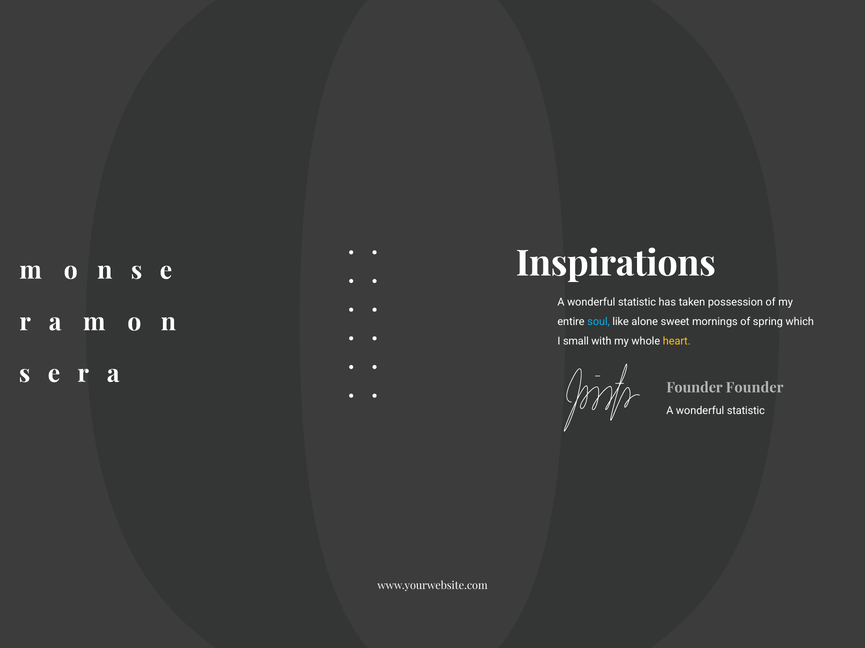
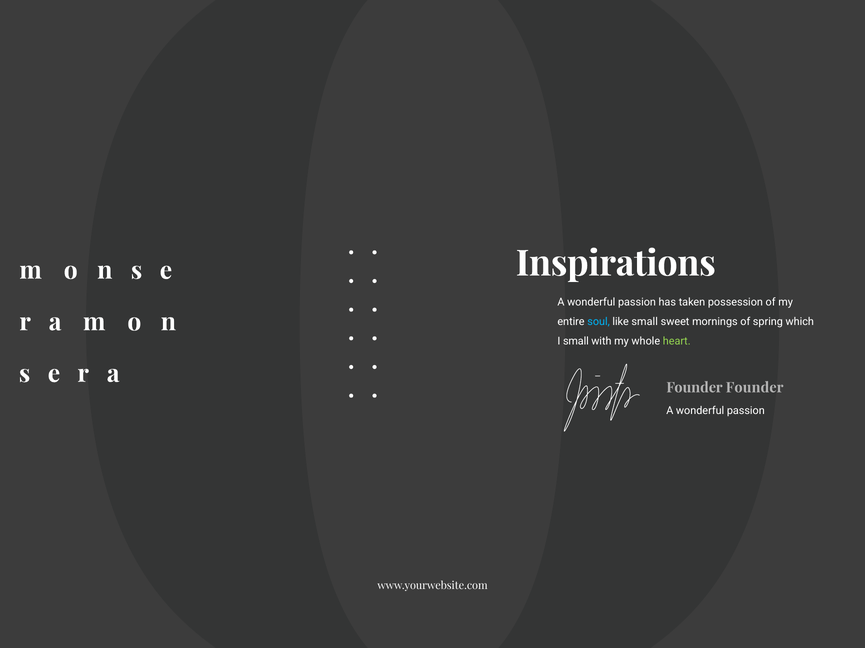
statistic at (637, 302): statistic -> passion
like alone: alone -> small
heart colour: yellow -> light green
statistic at (746, 411): statistic -> passion
